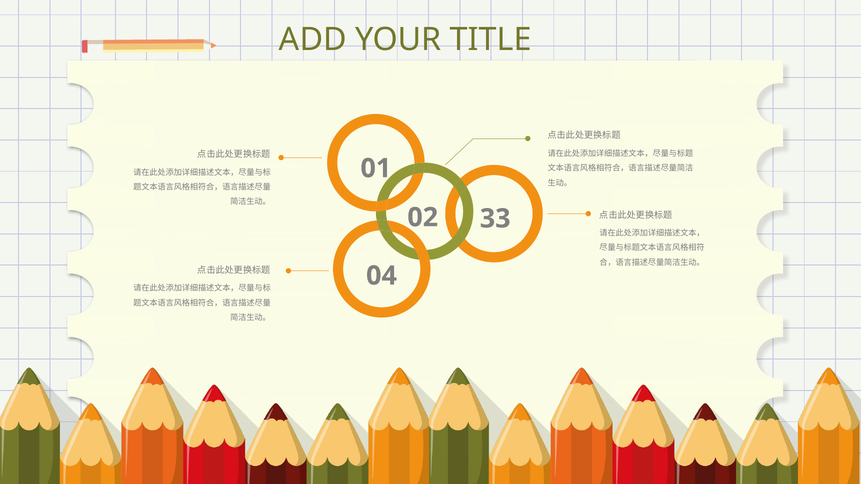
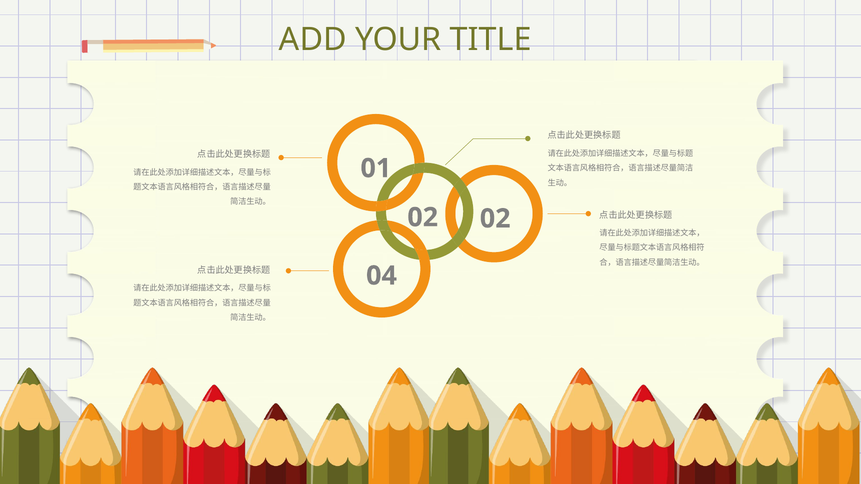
02 33: 33 -> 02
